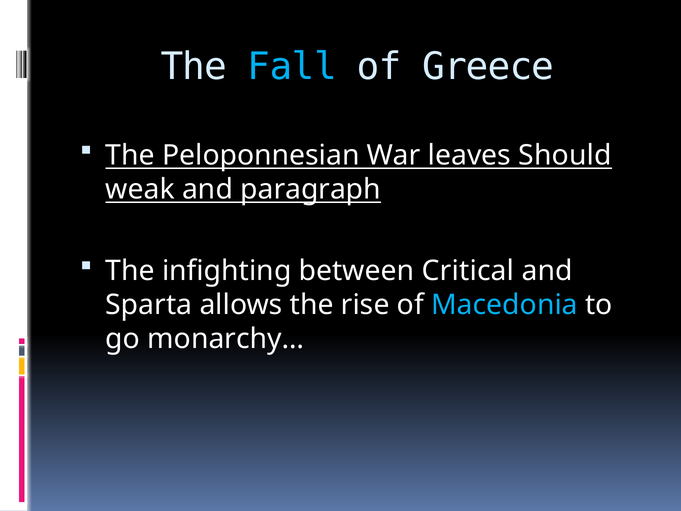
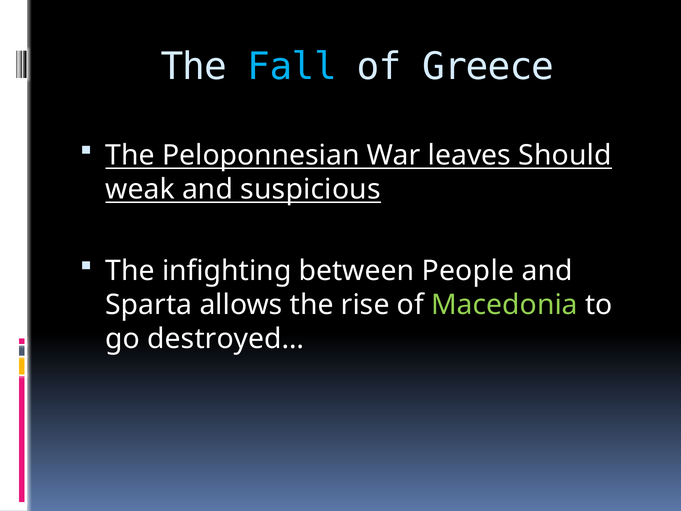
paragraph: paragraph -> suspicious
Critical: Critical -> People
Macedonia colour: light blue -> light green
monarchy…: monarchy… -> destroyed…
